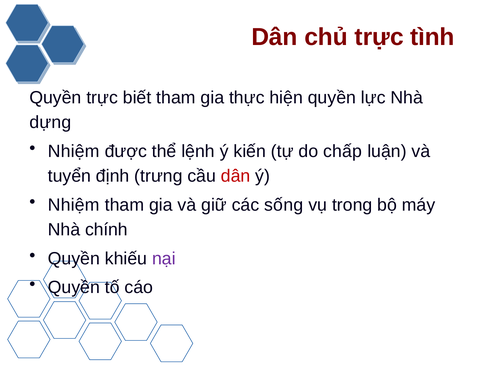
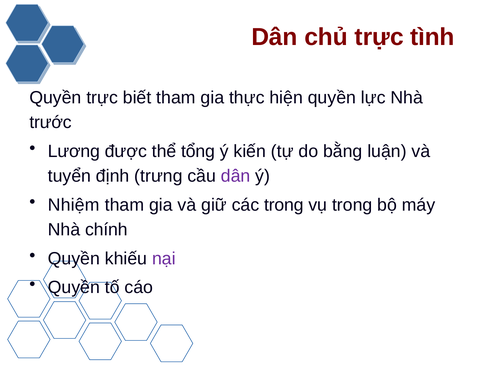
dựng: dựng -> trước
Nhiệm at (74, 151): Nhiệm -> Lương
lệnh: lệnh -> tổng
chấp: chấp -> bằng
dân at (236, 176) colour: red -> purple
các sống: sống -> trong
